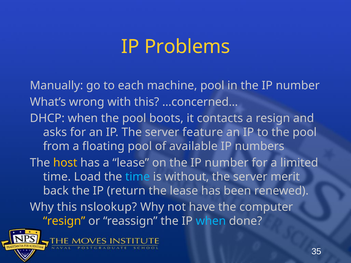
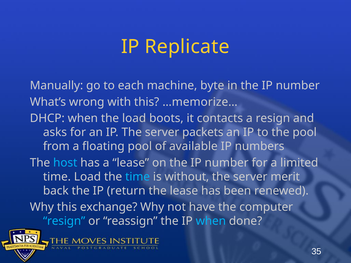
Problems: Problems -> Replicate
machine pool: pool -> byte
…concerned…: …concerned… -> …memorize…
when the pool: pool -> load
feature: feature -> packets
host colour: yellow -> light blue
nslookup: nslookup -> exchange
resign at (64, 221) colour: yellow -> light blue
